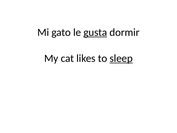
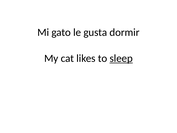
gusta underline: present -> none
